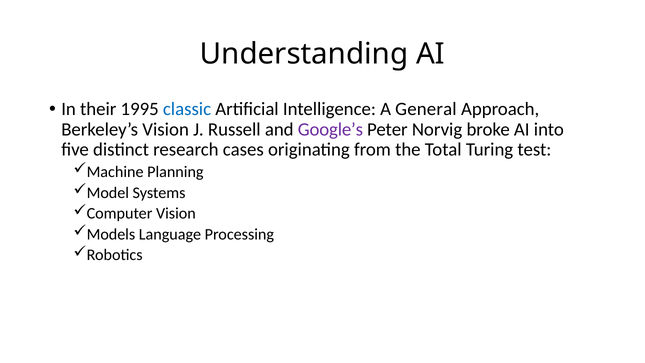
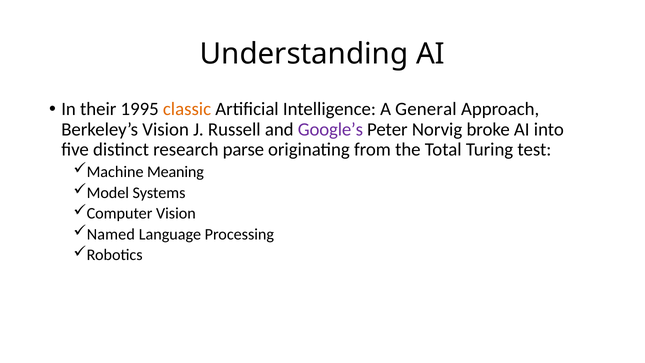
classic colour: blue -> orange
cases: cases -> parse
Planning: Planning -> Meaning
Models: Models -> Named
